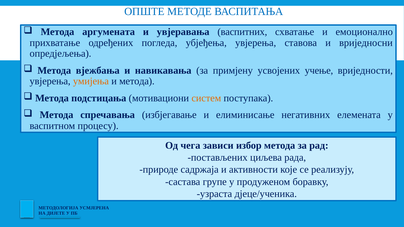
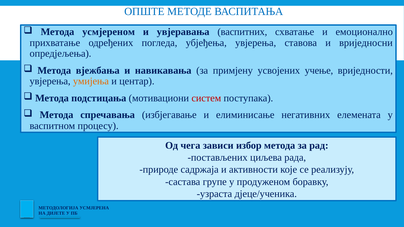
аргумената: аргумената -> усмјереном
и метода: метода -> центар
систем colour: orange -> red
